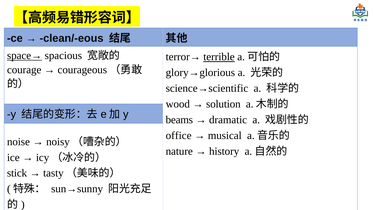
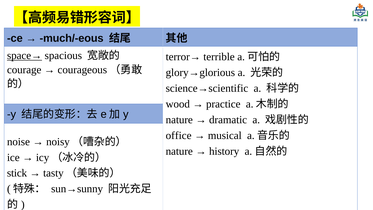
clean/-eous: clean/-eous -> much/-eous
terrible underline: present -> none
solution: solution -> practice
beams at (179, 120): beams -> nature
